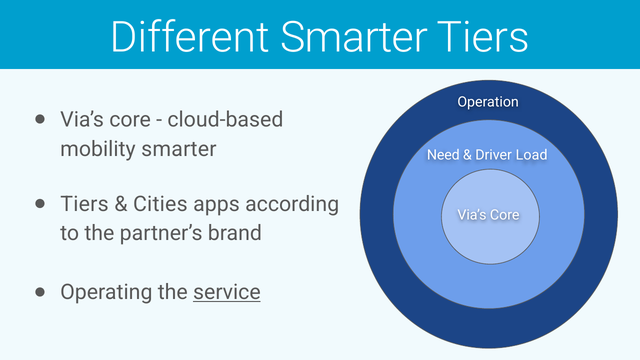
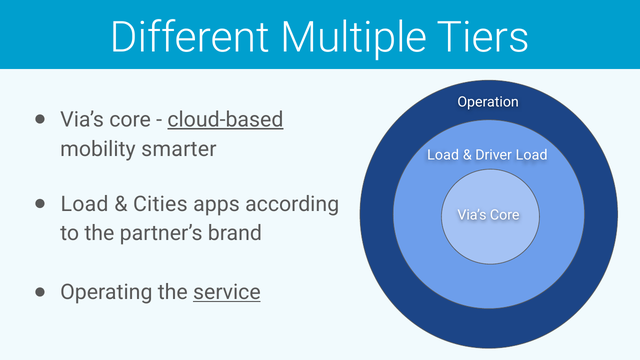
Different Smarter: Smarter -> Multiple
cloud-based underline: none -> present
Need at (443, 155): Need -> Load
Tiers at (85, 204): Tiers -> Load
